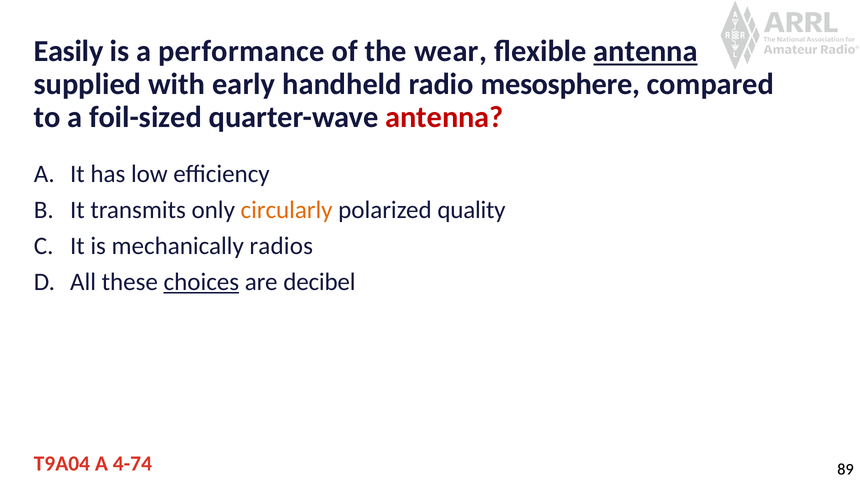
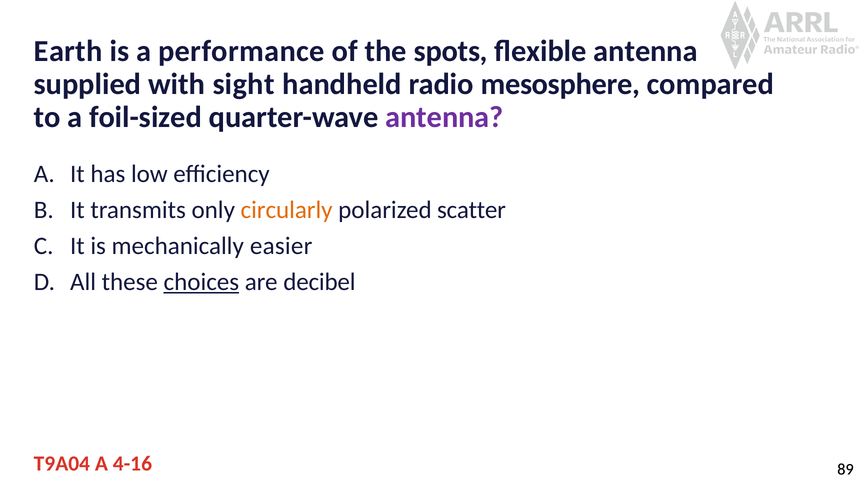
Easily: Easily -> Earth
wear: wear -> spots
antenna at (646, 51) underline: present -> none
early: early -> sight
antenna at (444, 117) colour: red -> purple
quality: quality -> scatter
radios: radios -> easier
4-74: 4-74 -> 4-16
